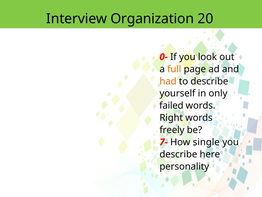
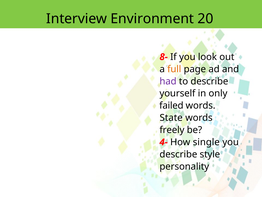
Organization: Organization -> Environment
0-: 0- -> 8-
had colour: orange -> purple
Right: Right -> State
7-: 7- -> 4-
here: here -> style
